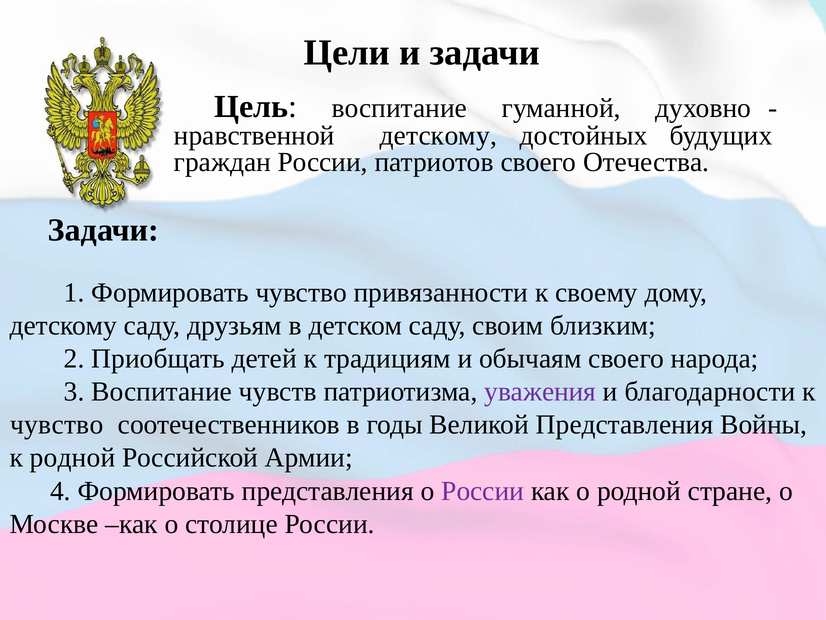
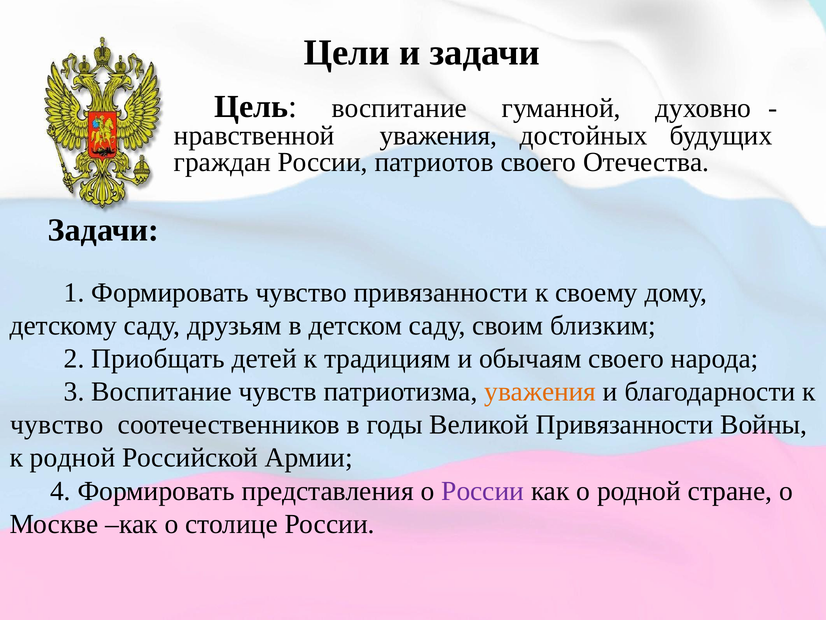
нравственной детскому: детскому -> уважения
уважения at (540, 391) colour: purple -> orange
Великой Представления: Представления -> Привязанности
